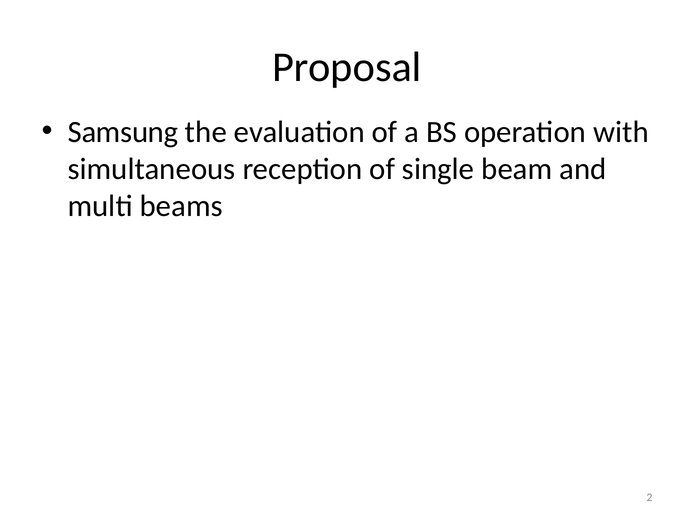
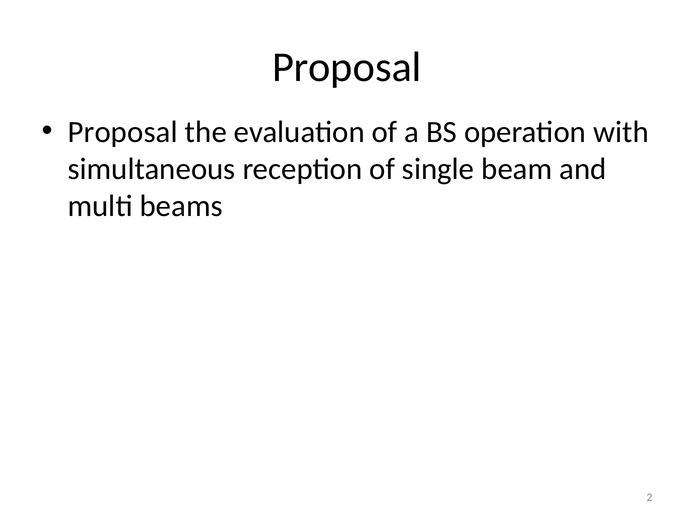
Samsung at (123, 132): Samsung -> Proposal
